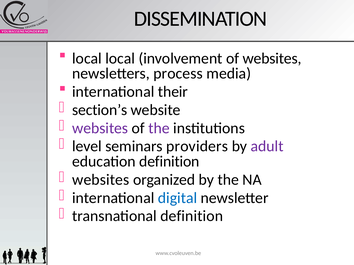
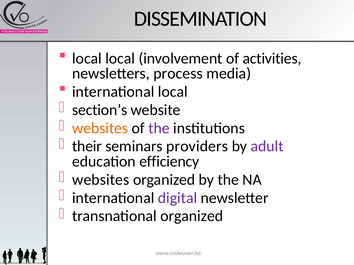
of websites: websites -> activities
international their: their -> local
websites at (100, 128) colour: purple -> orange
level: level -> their
education definition: definition -> efficiency
digital colour: blue -> purple
transnational definition: definition -> organized
